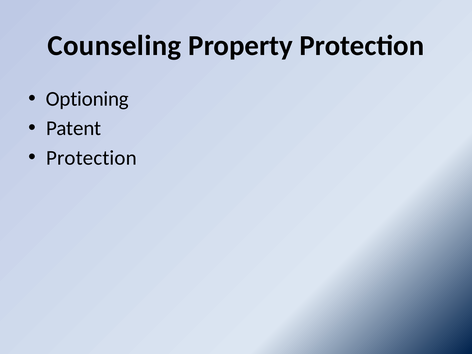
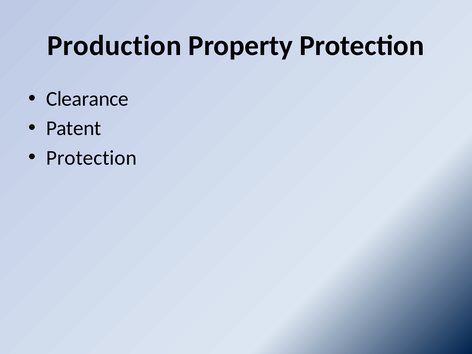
Counseling: Counseling -> Production
Optioning: Optioning -> Clearance
